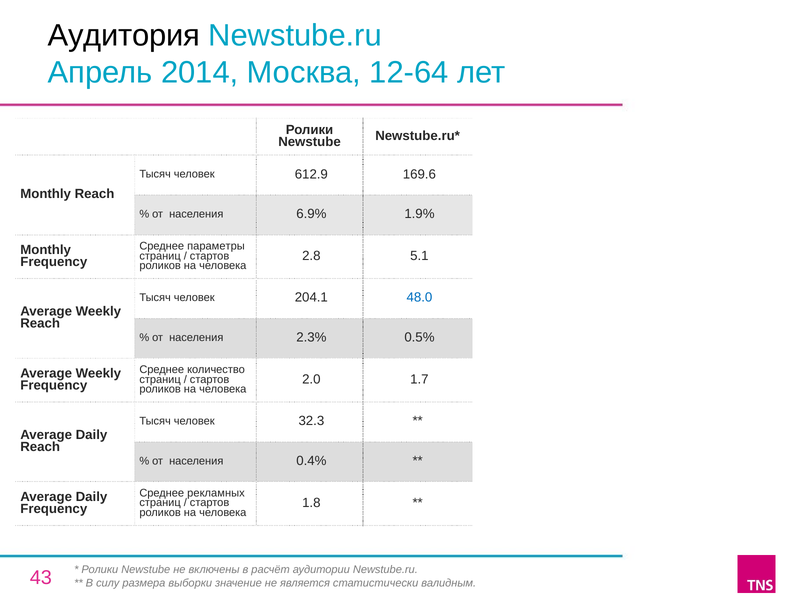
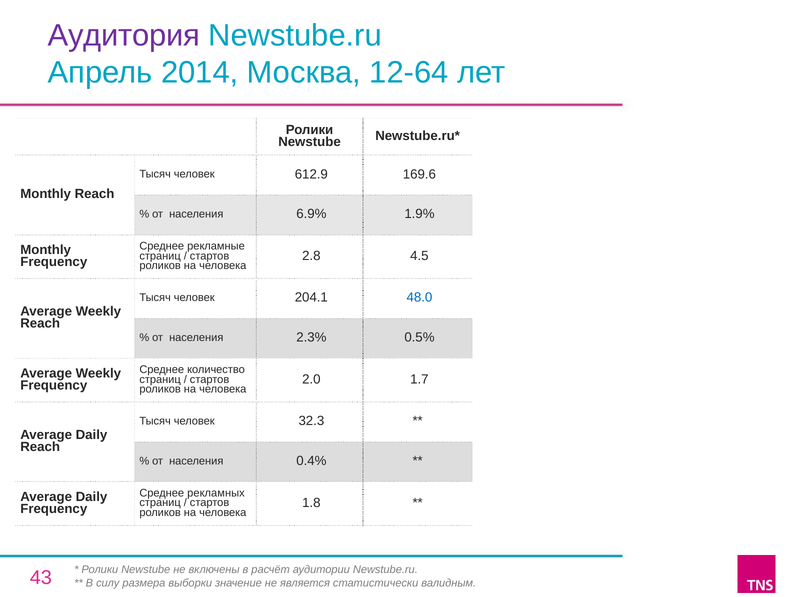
Аудитория colour: black -> purple
параметры: параметры -> рекламные
5.1: 5.1 -> 4.5
